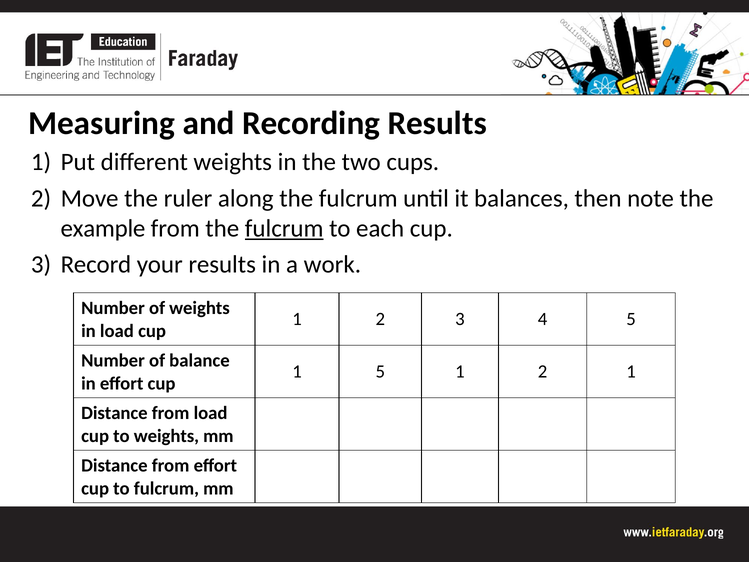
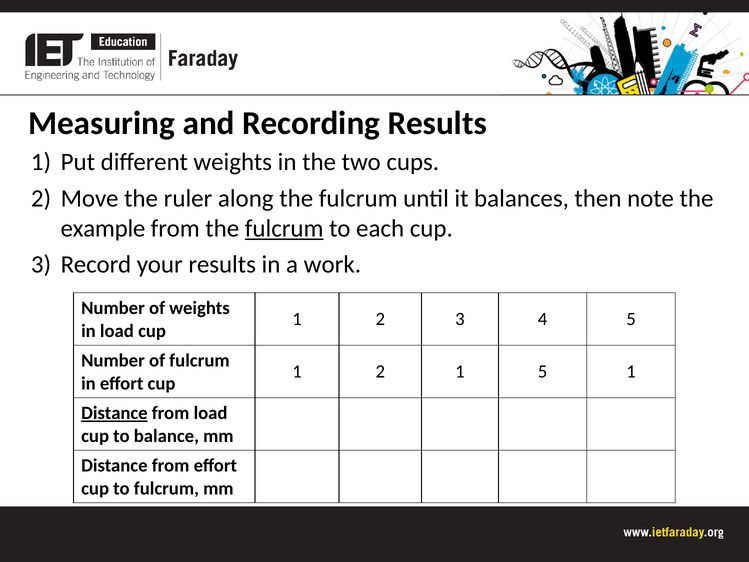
of balance: balance -> fulcrum
5 at (380, 372): 5 -> 2
2 at (543, 372): 2 -> 5
Distance at (114, 413) underline: none -> present
to weights: weights -> balance
